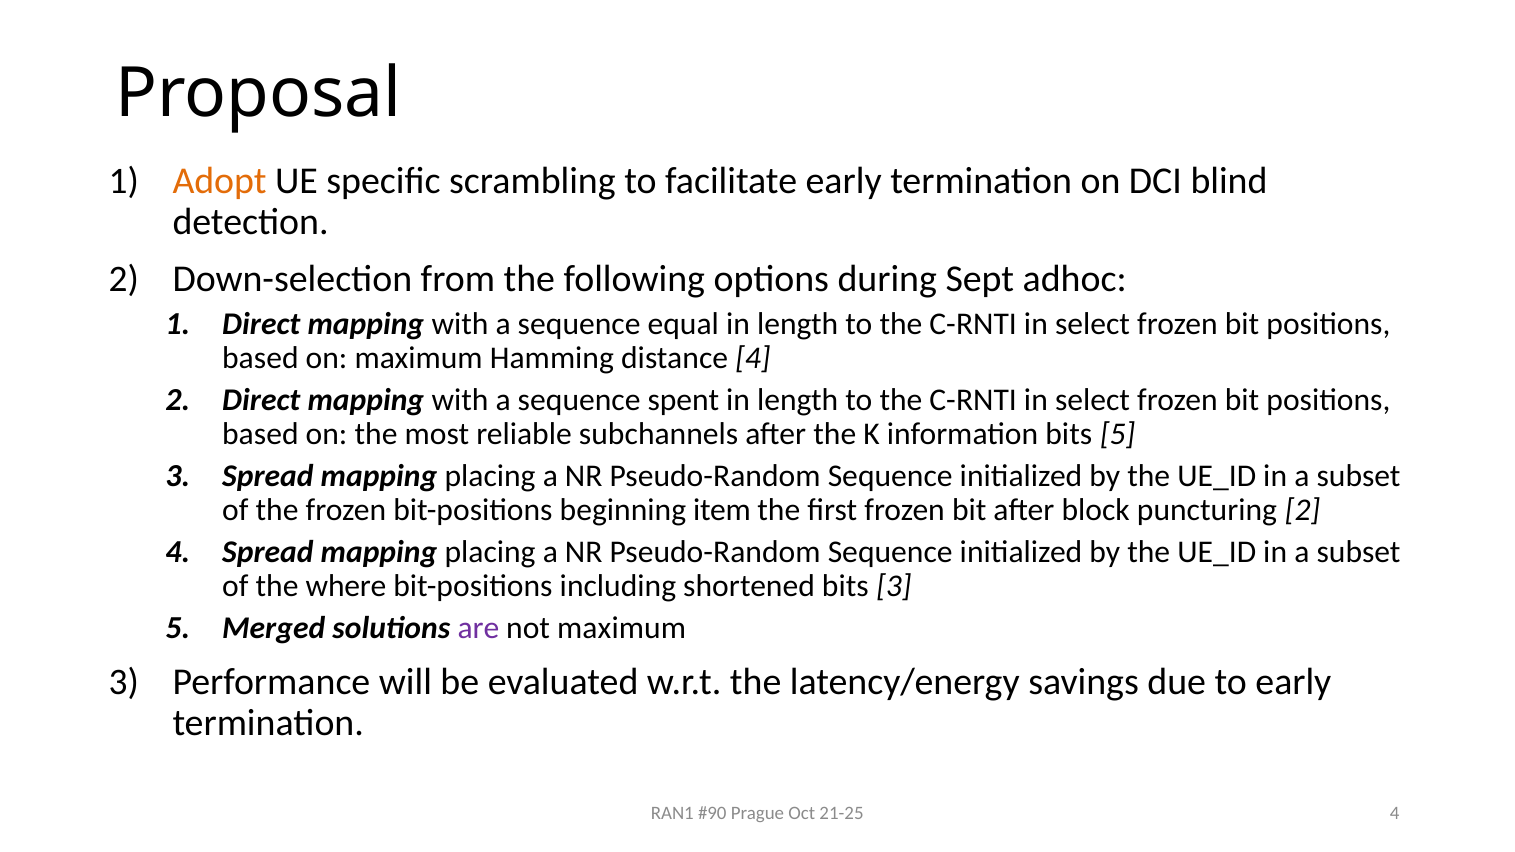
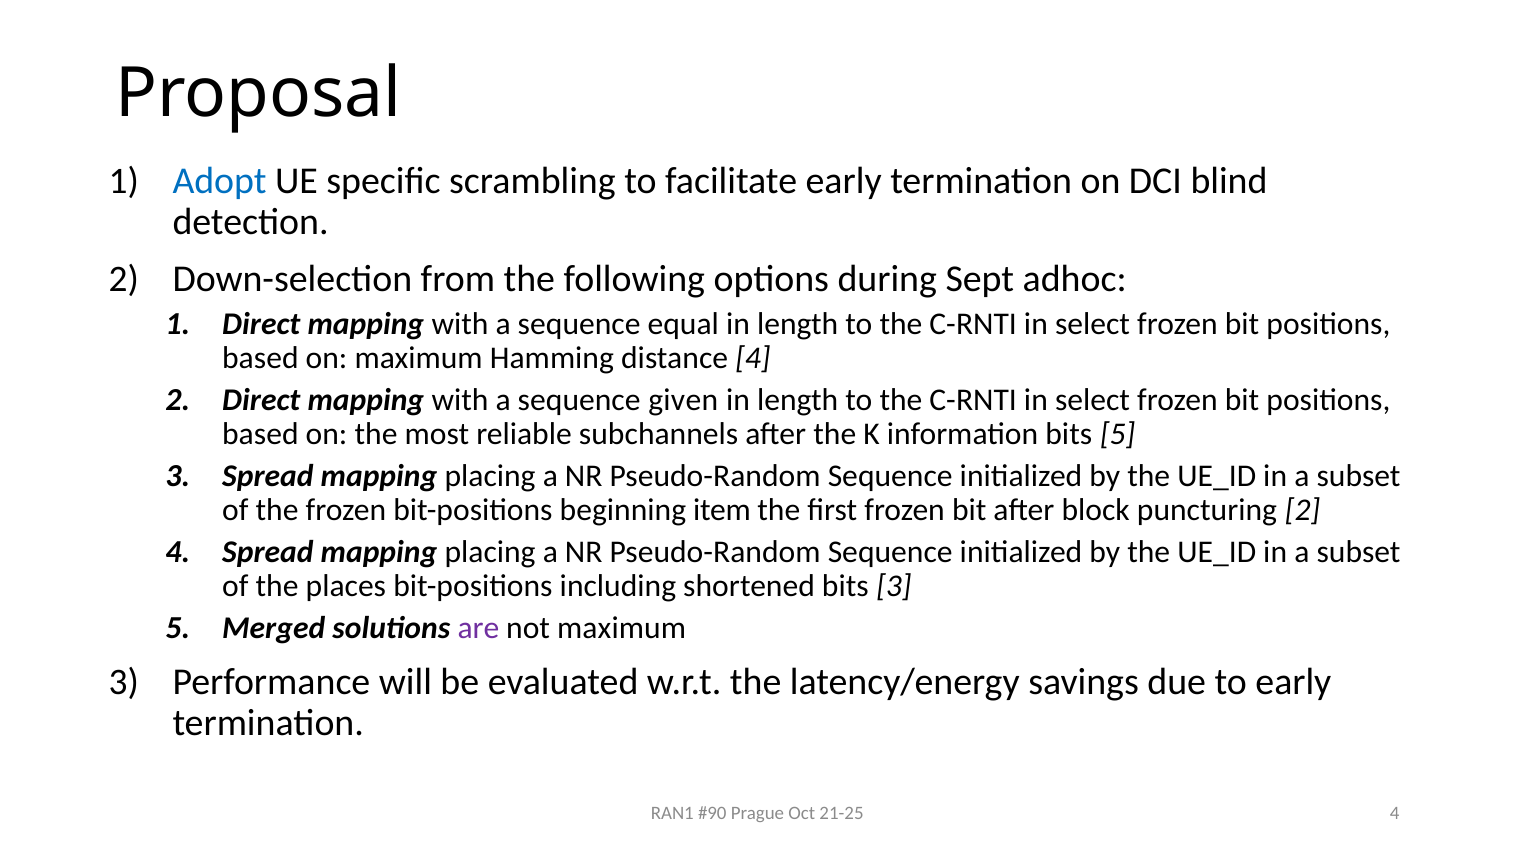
Adopt colour: orange -> blue
spent: spent -> given
where: where -> places
